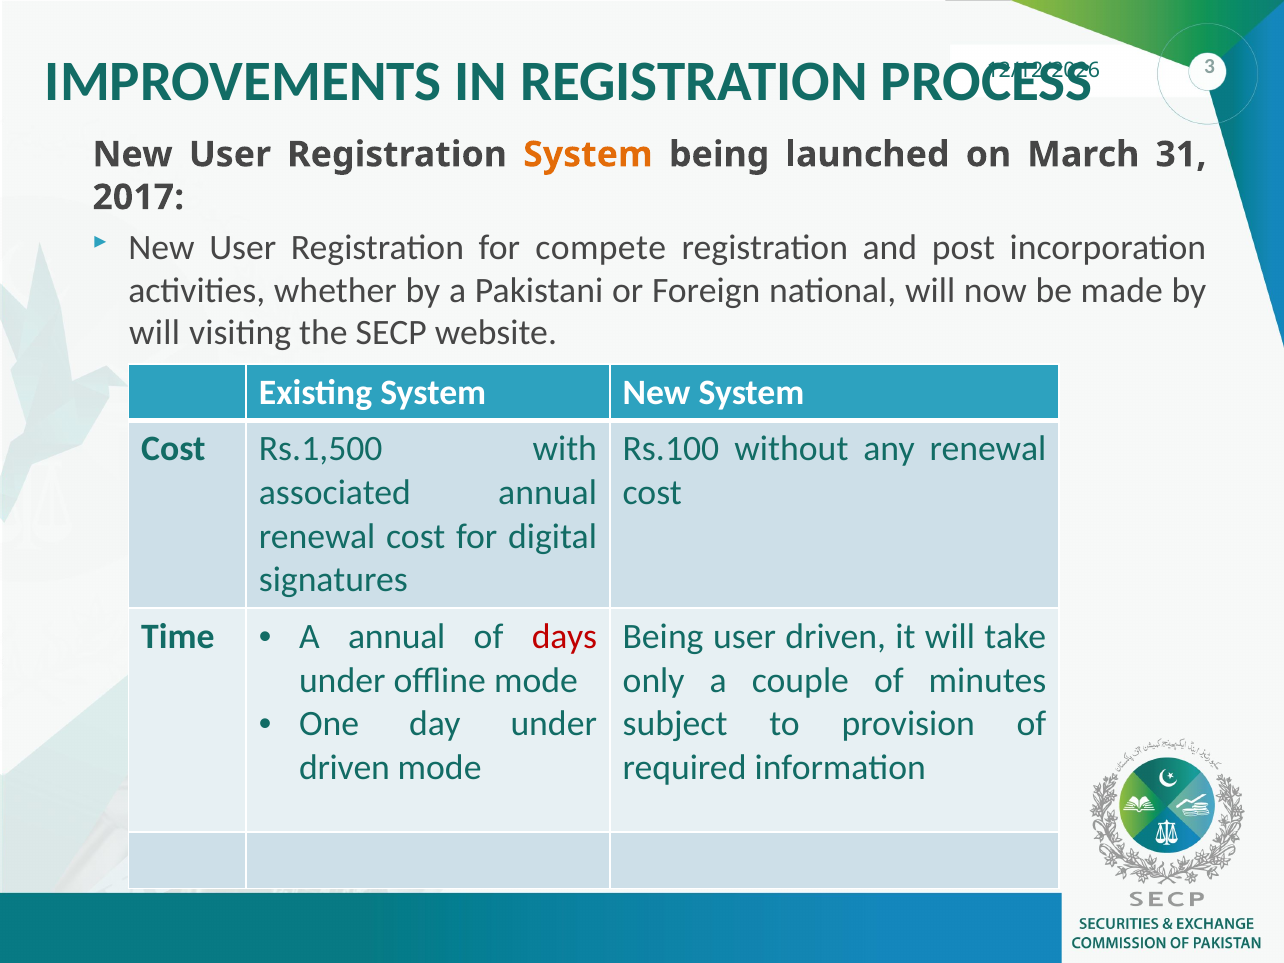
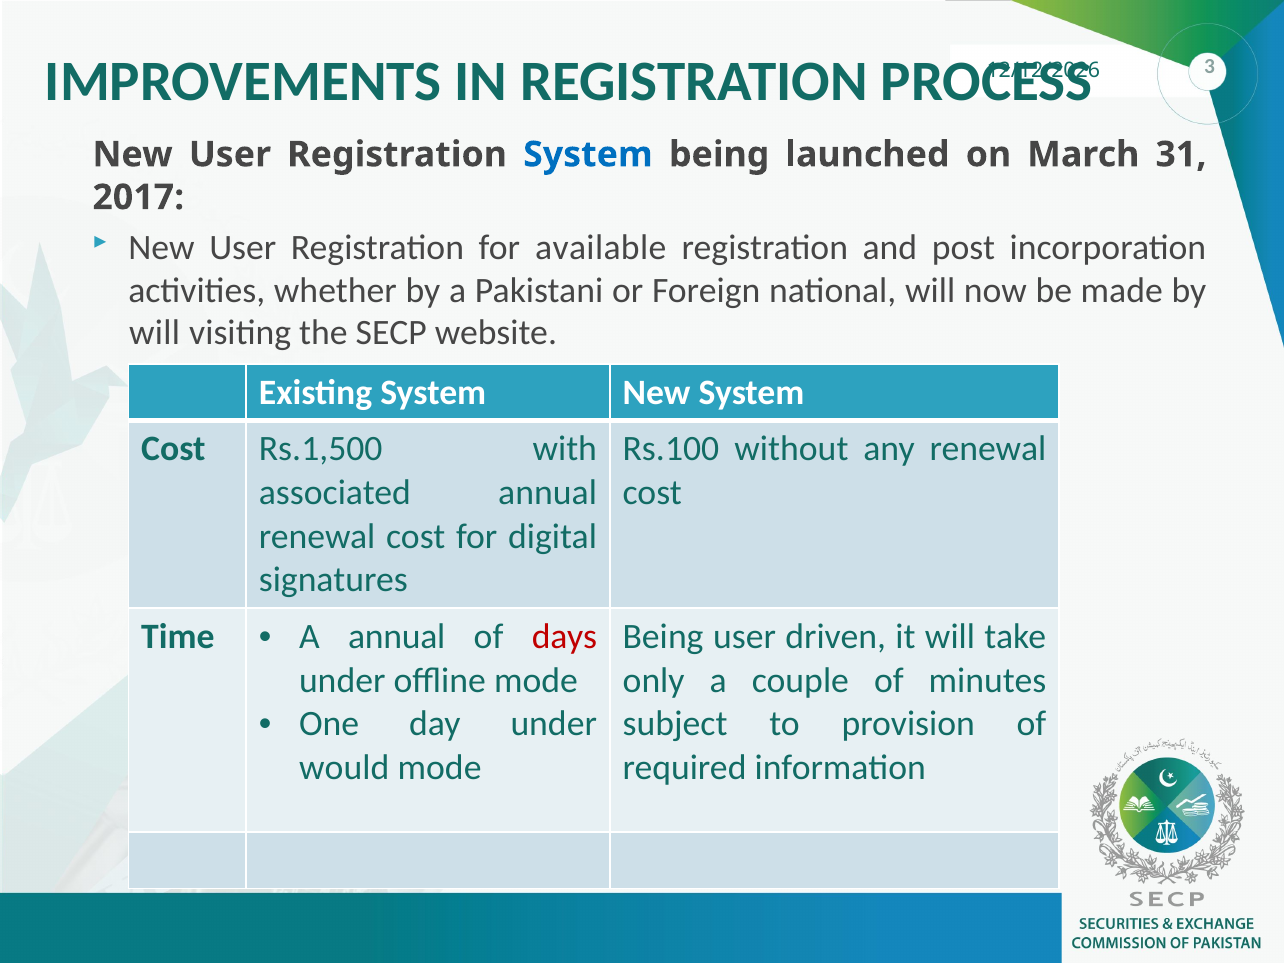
System at (588, 155) colour: orange -> blue
compete: compete -> available
driven at (344, 768): driven -> would
